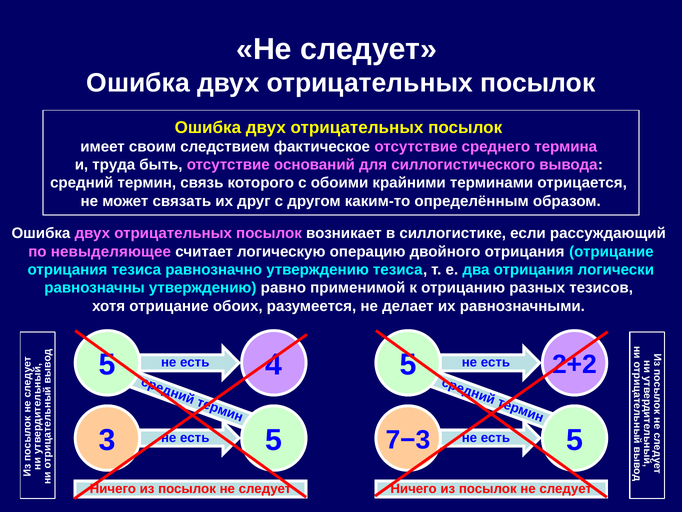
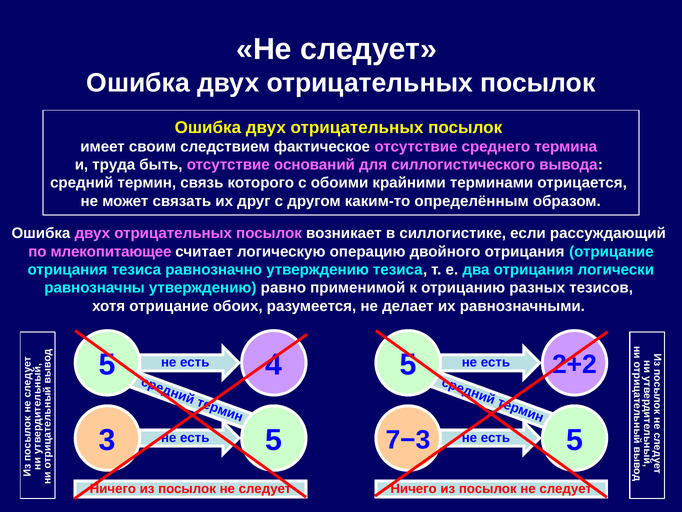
невыделяющее: невыделяющее -> млекопитающее
